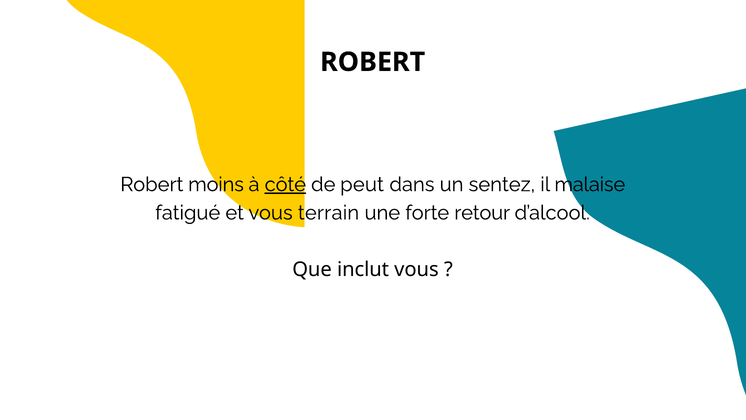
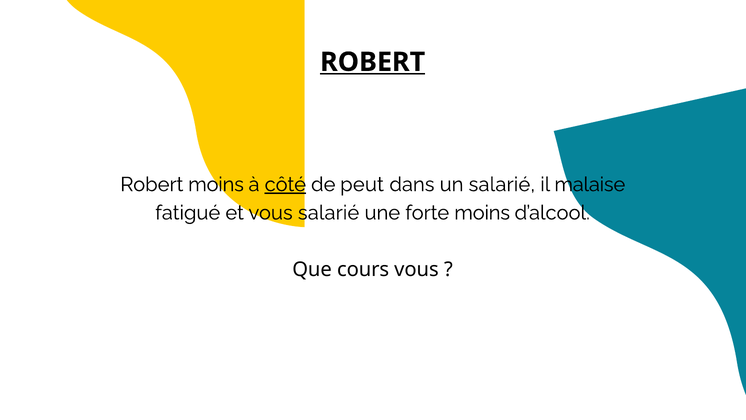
ROBERT at (373, 62) underline: none -> present
un sentez: sentez -> salarié
vous terrain: terrain -> salarié
forte retour: retour -> moins
inclut: inclut -> cours
